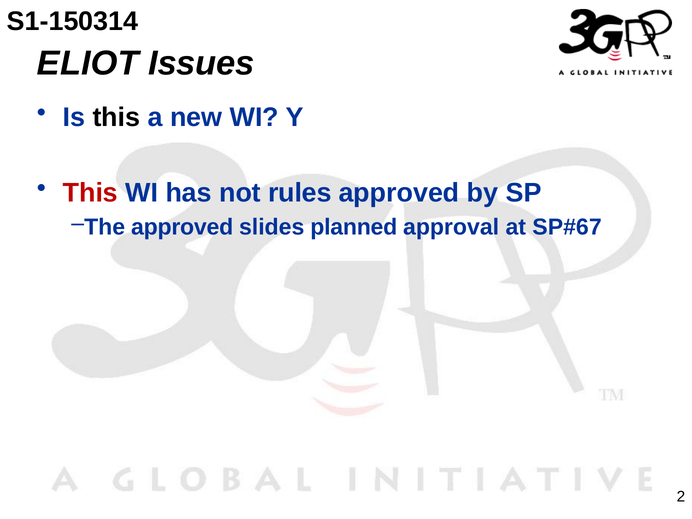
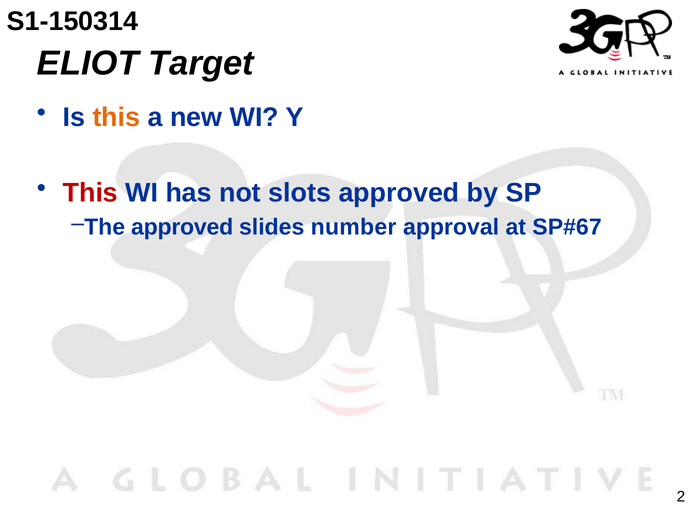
Issues: Issues -> Target
this at (116, 117) colour: black -> orange
rules: rules -> slots
planned: planned -> number
